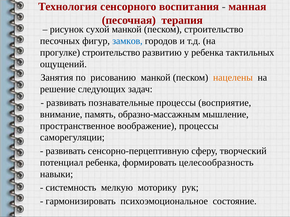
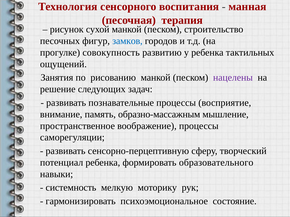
прогулке строительство: строительство -> совокупность
нацелены colour: orange -> purple
целесообразность: целесообразность -> образовательного
